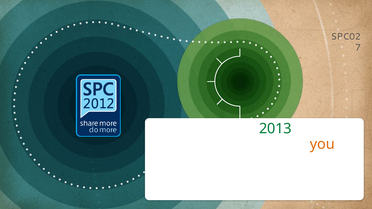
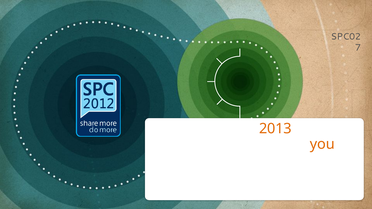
2013 colour: green -> orange
